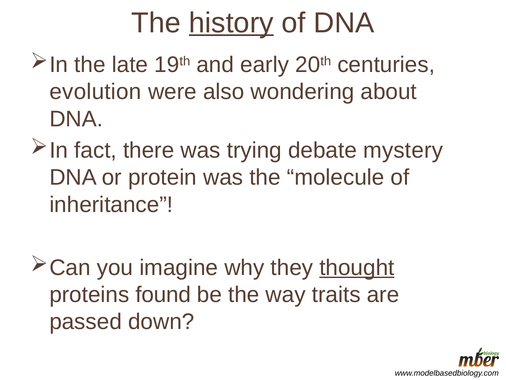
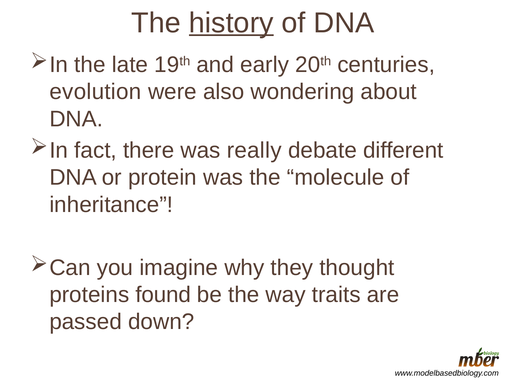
trying: trying -> really
mystery: mystery -> different
thought underline: present -> none
